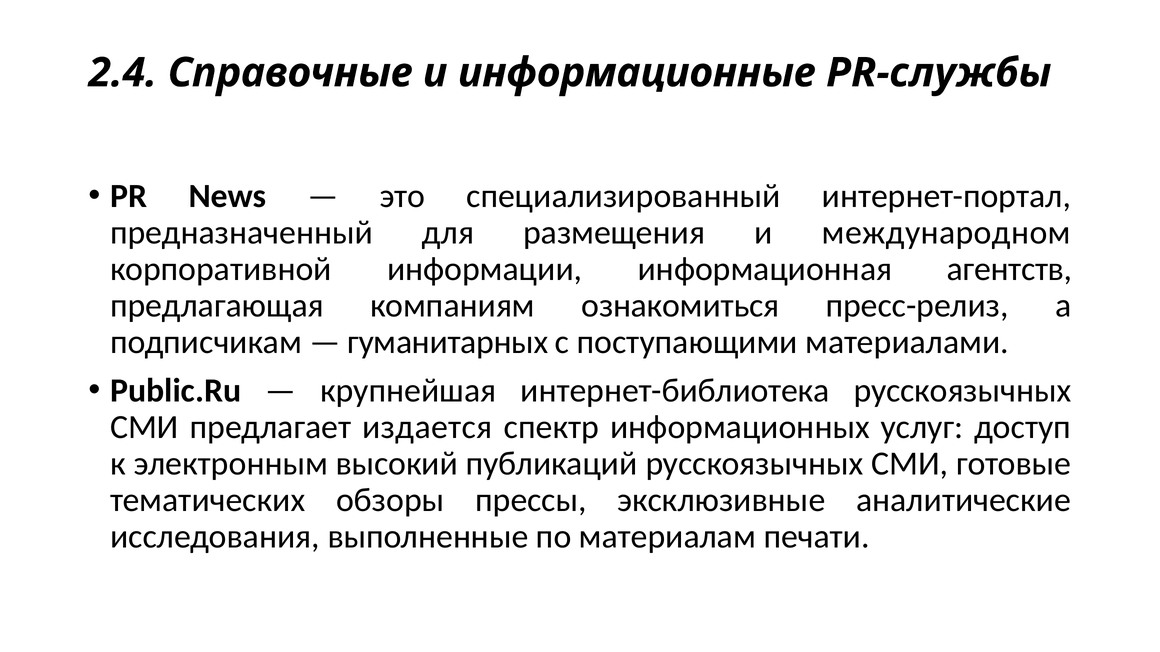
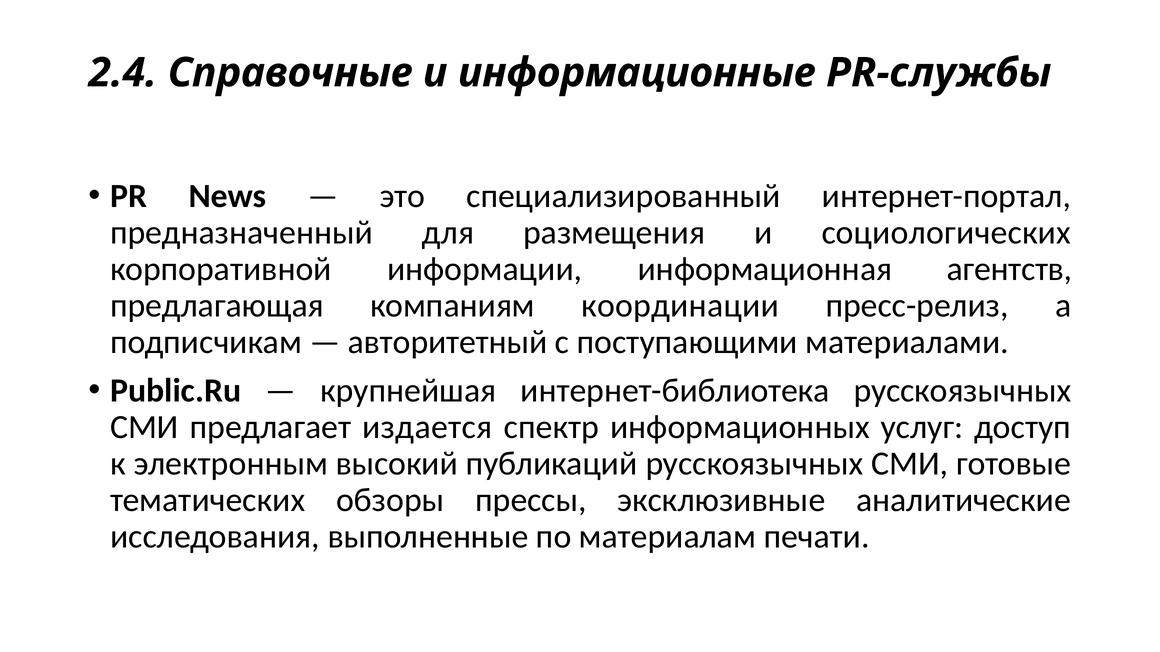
международном: международном -> социологических
ознакомиться: ознакомиться -> координации
гуманитарных: гуманитарных -> авторитетный
